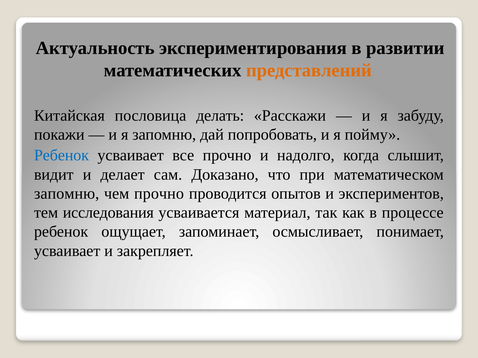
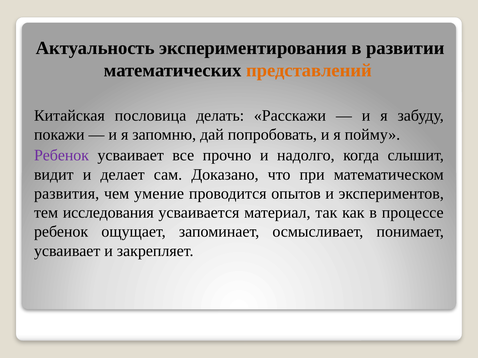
Ребенок at (61, 156) colour: blue -> purple
запомню at (67, 194): запомню -> развития
чем прочно: прочно -> умение
